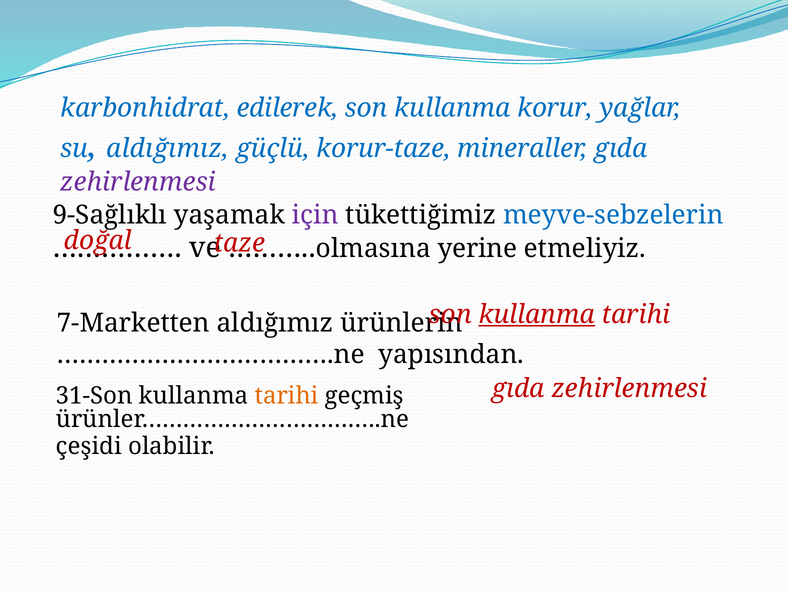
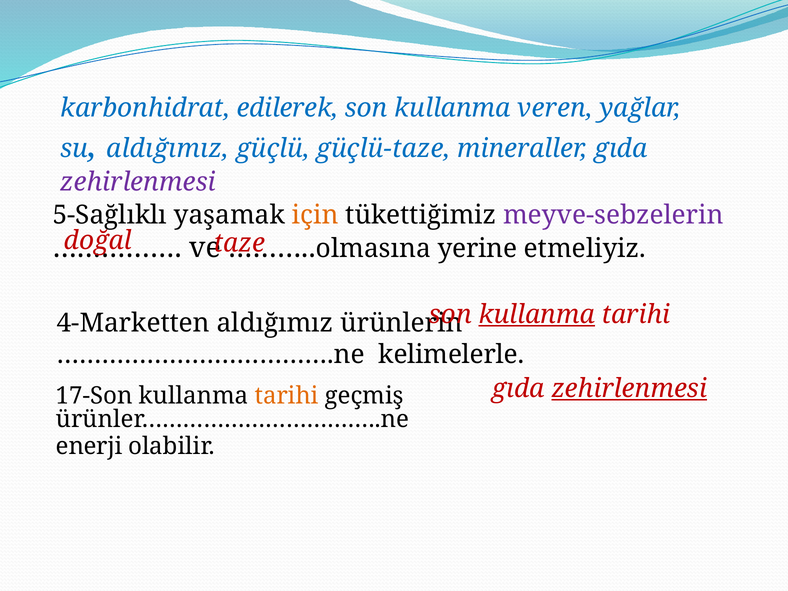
korur: korur -> veren
korur-taze: korur-taze -> güçlü-taze
9-Sağlıklı: 9-Sağlıklı -> 5-Sağlıklı
için colour: purple -> orange
meyve-sebzelerin colour: blue -> purple
7-Marketten: 7-Marketten -> 4-Marketten
yapısından: yapısından -> kelimelerle
zehirlenmesi at (629, 389) underline: none -> present
31-Son: 31-Son -> 17-Son
çeşidi: çeşidi -> enerji
